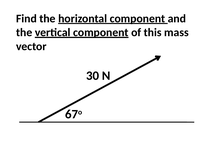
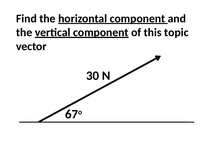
mass: mass -> topic
